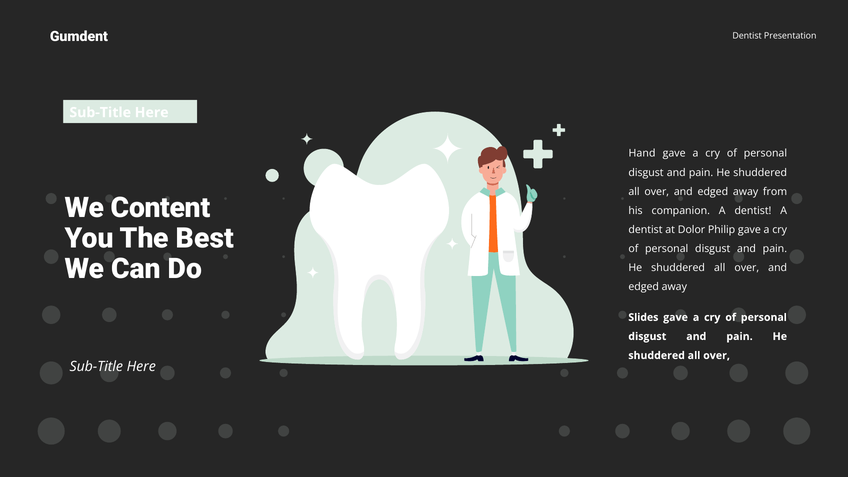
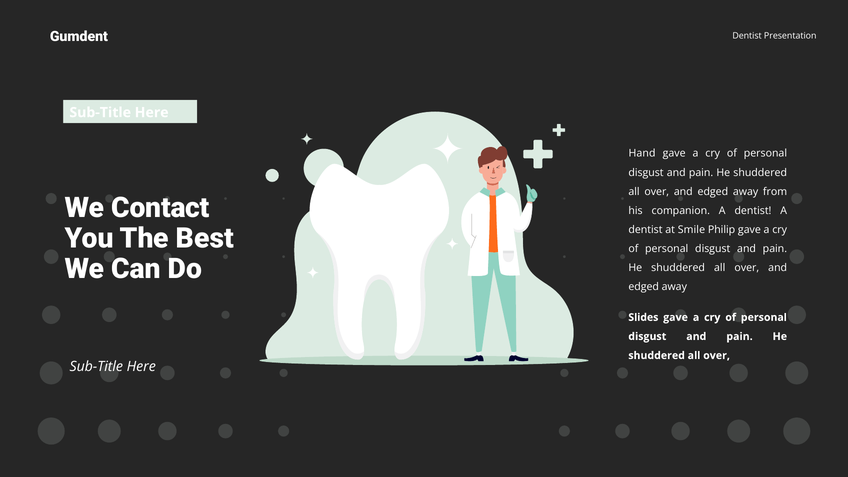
Content: Content -> Contact
Dolor: Dolor -> Smile
